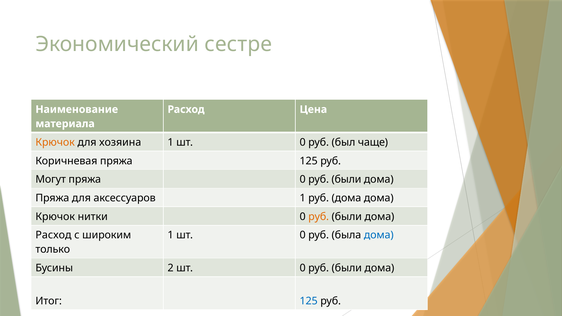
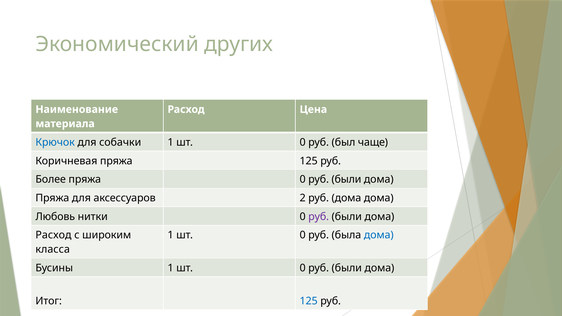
сестре: сестре -> других
Крючок at (55, 142) colour: orange -> blue
хозяина: хозяина -> собачки
Могут: Могут -> Более
аксессуаров 1: 1 -> 2
Крючок at (55, 217): Крючок -> Любовь
руб at (319, 217) colour: orange -> purple
только: только -> класса
Бусины 2: 2 -> 1
